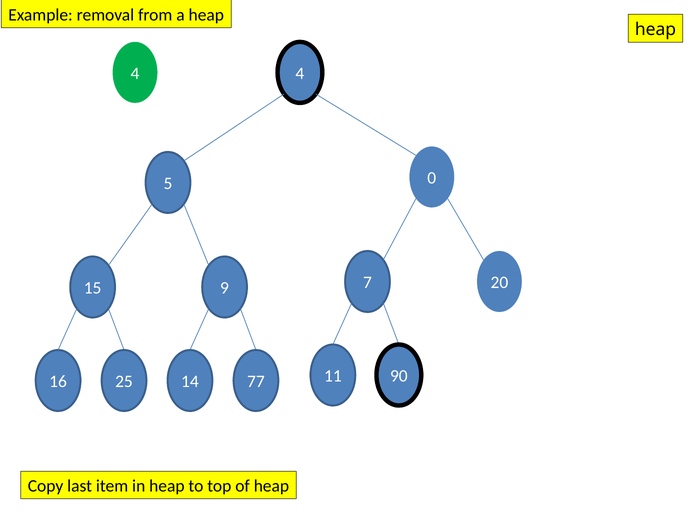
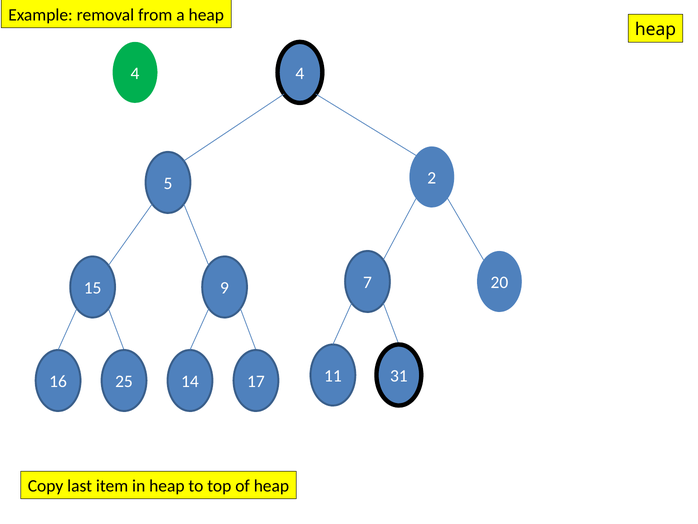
0: 0 -> 2
90: 90 -> 31
77: 77 -> 17
